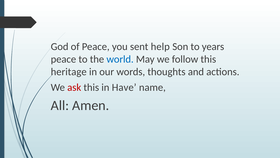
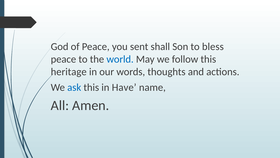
help: help -> shall
years: years -> bless
ask colour: red -> blue
